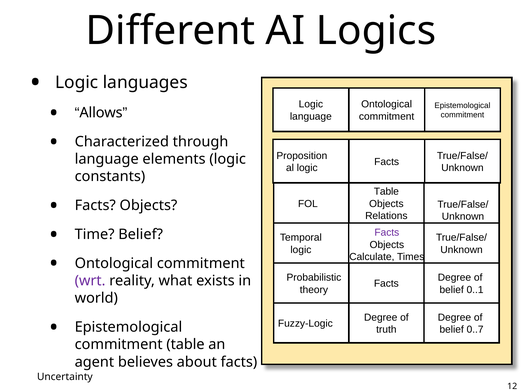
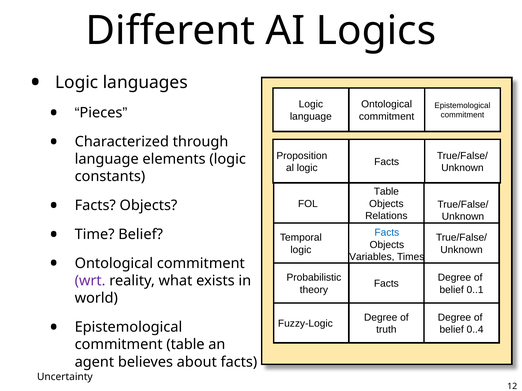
Allows: Allows -> Pieces
Facts at (387, 233) colour: purple -> blue
Calculate: Calculate -> Variables
0..7: 0..7 -> 0..4
